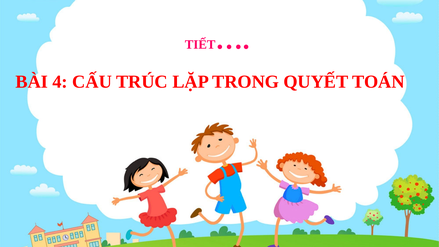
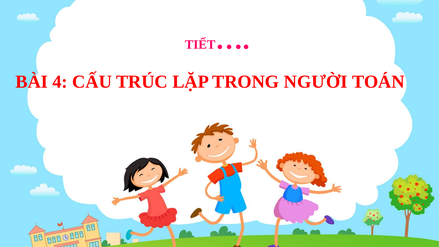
QUYẾT: QUYẾT -> NGƯỜI
